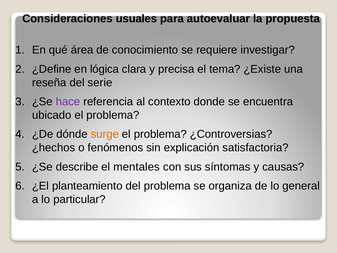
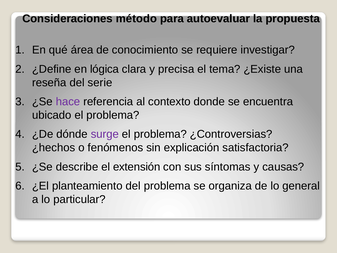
usuales: usuales -> método
surge colour: orange -> purple
mentales: mentales -> extensión
